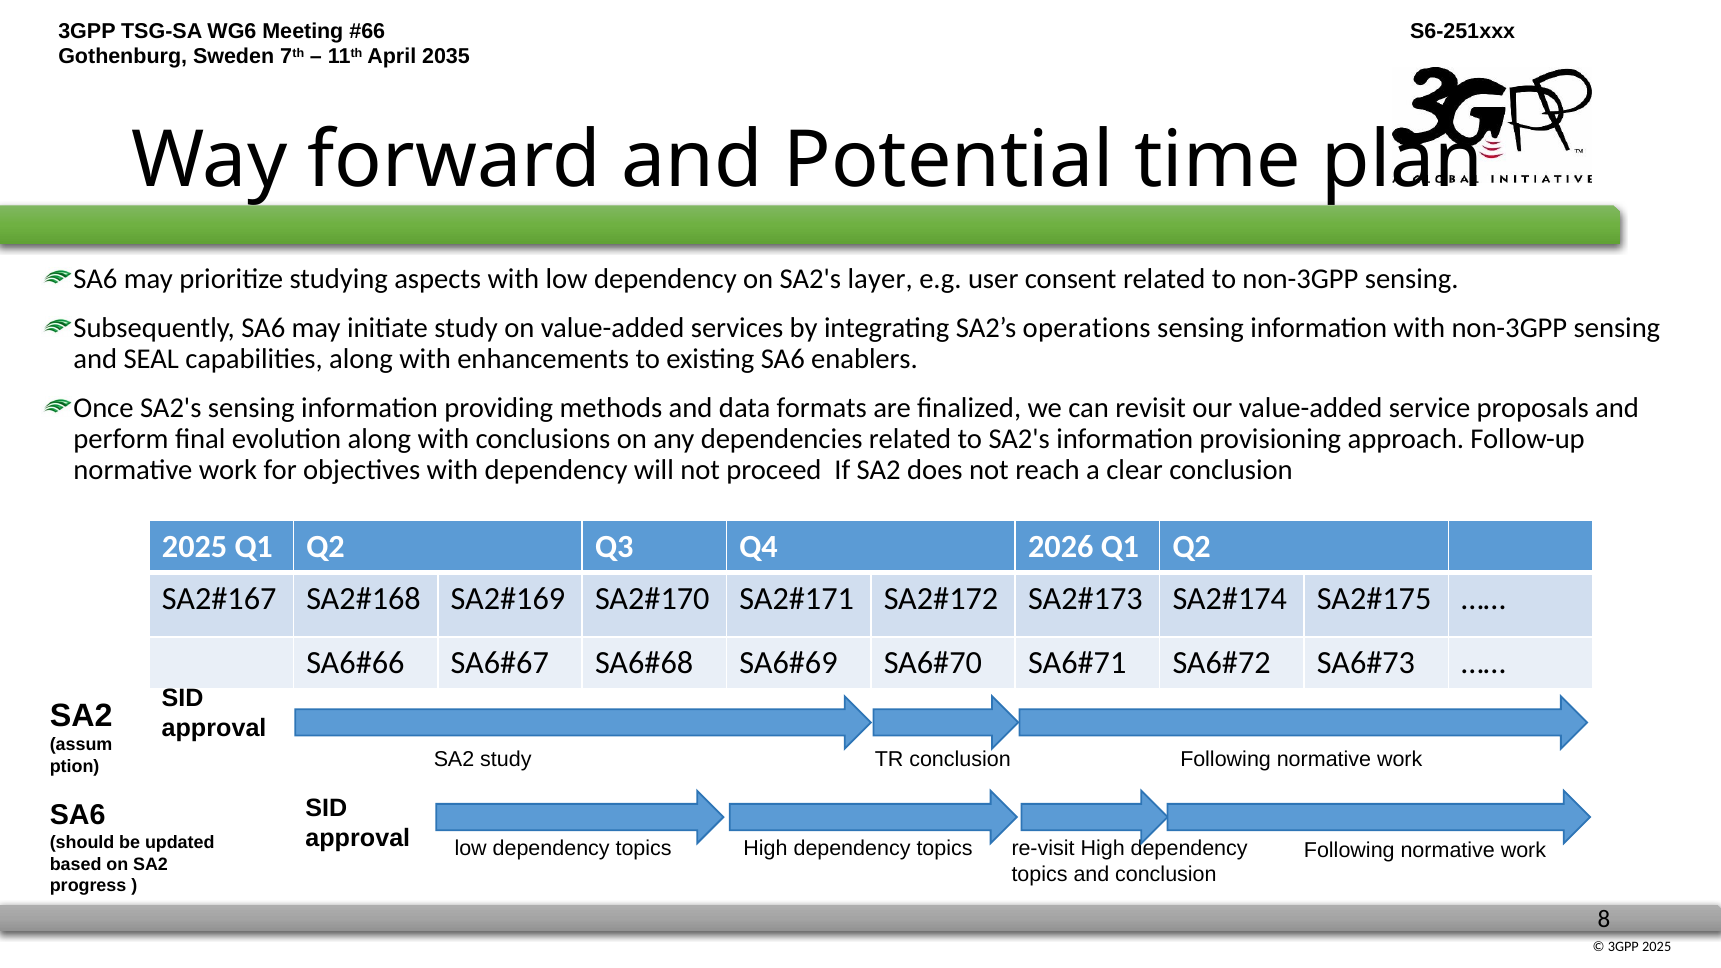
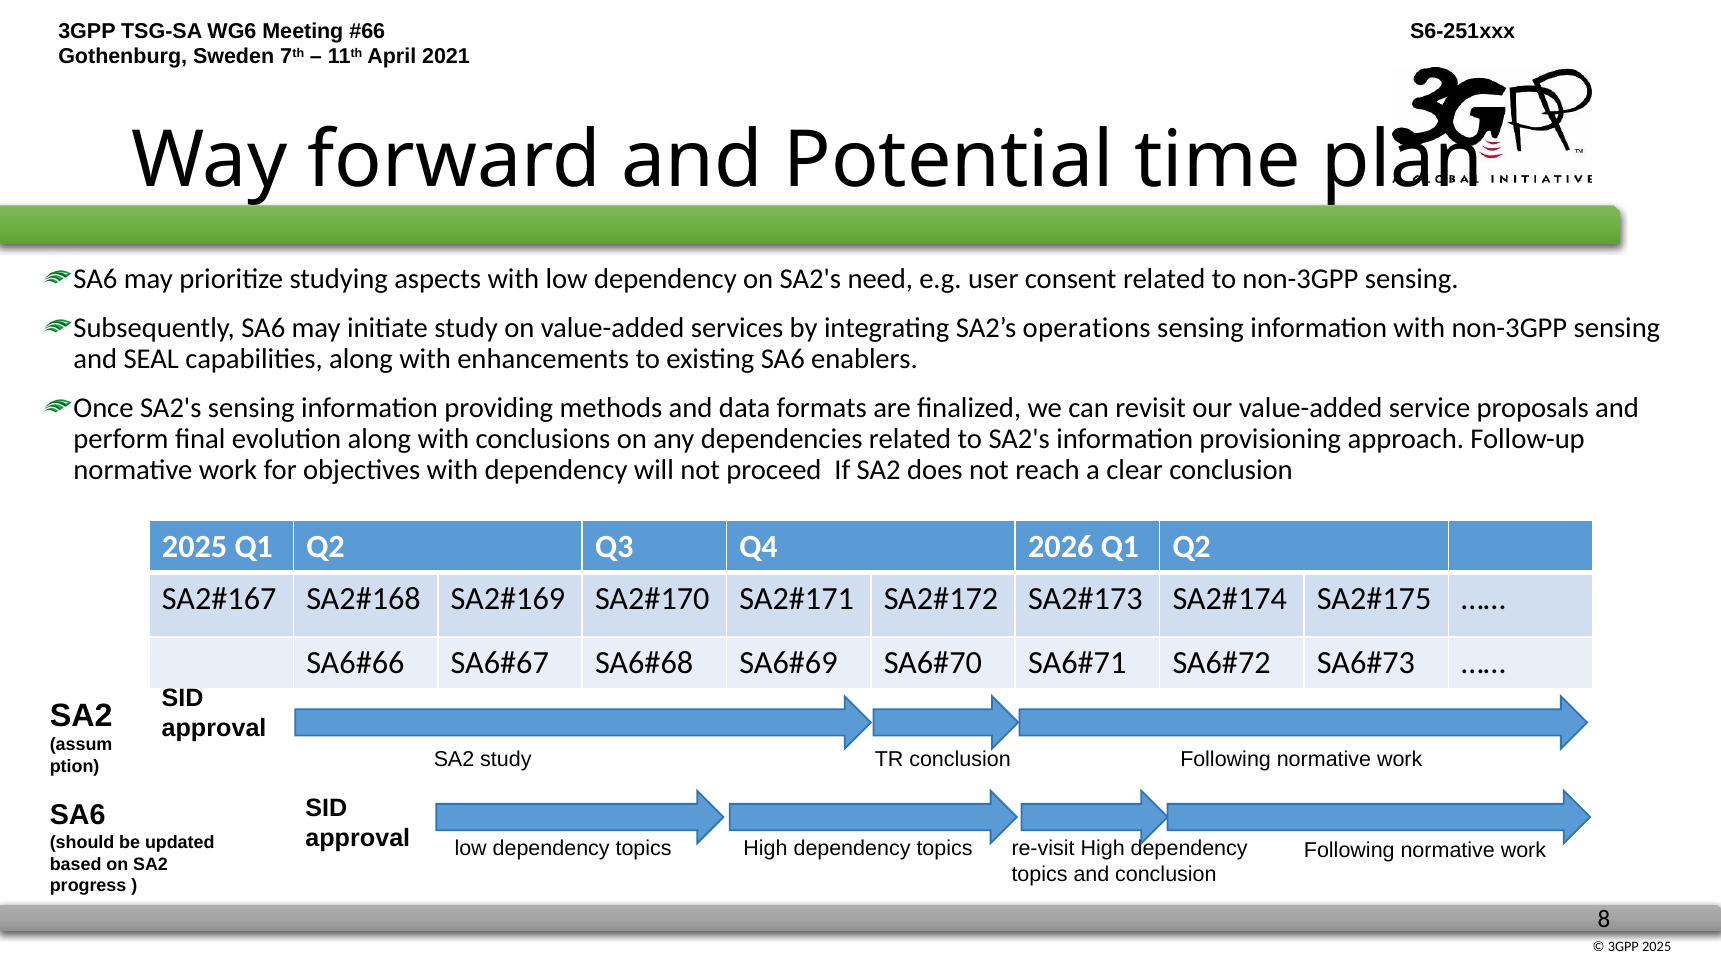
2035: 2035 -> 2021
layer: layer -> need
